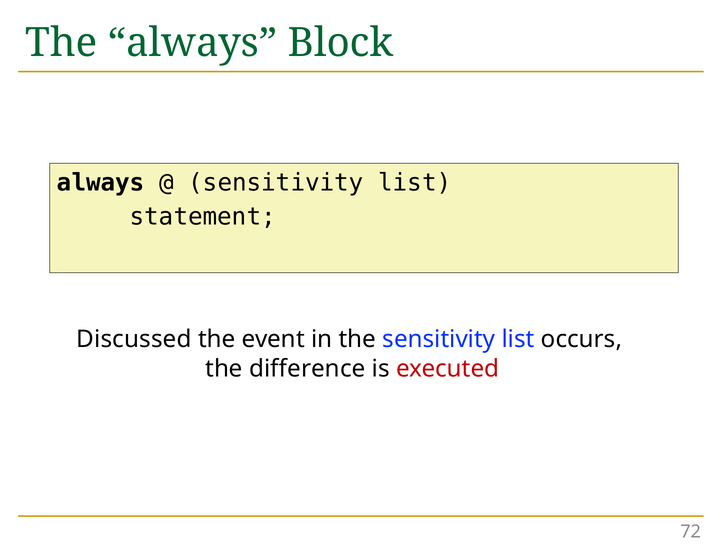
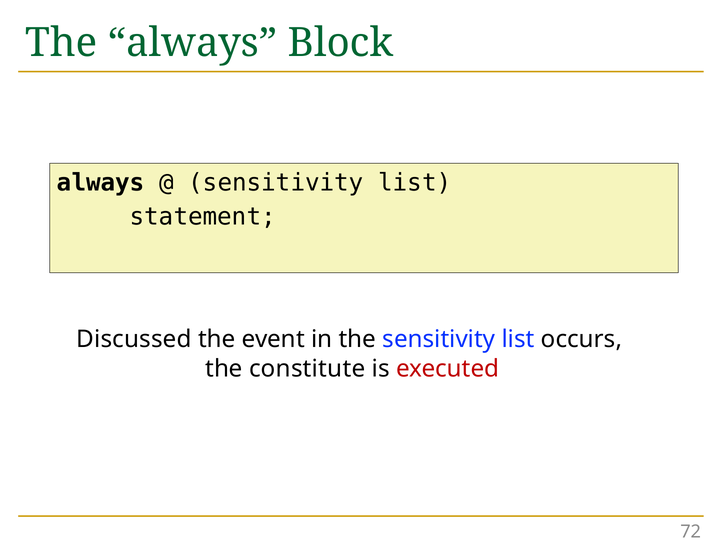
difference: difference -> constitute
